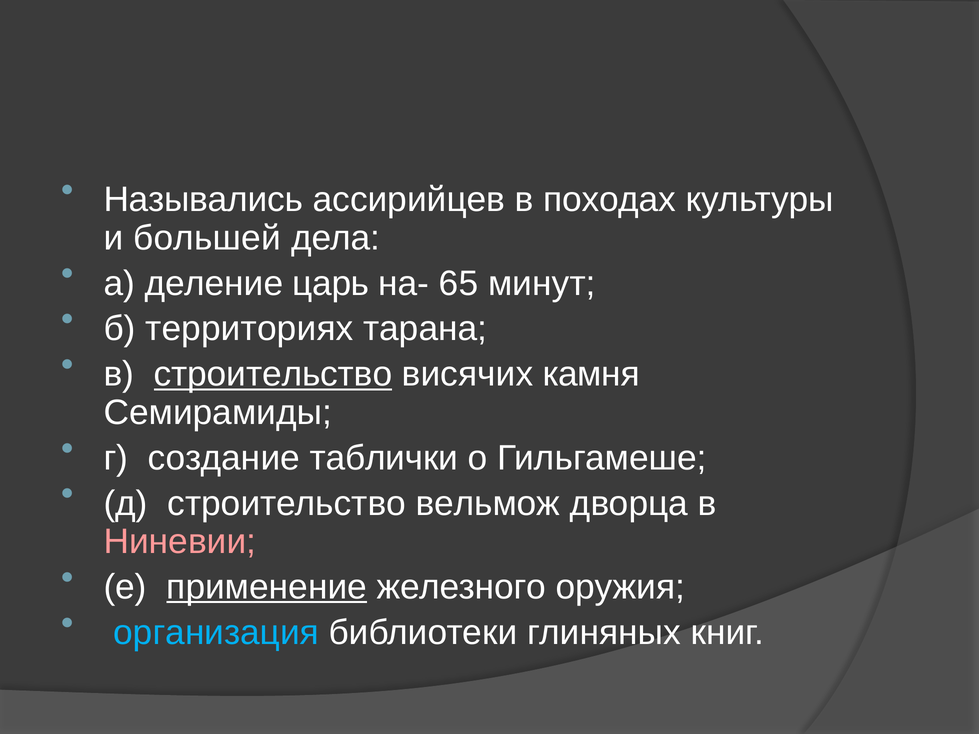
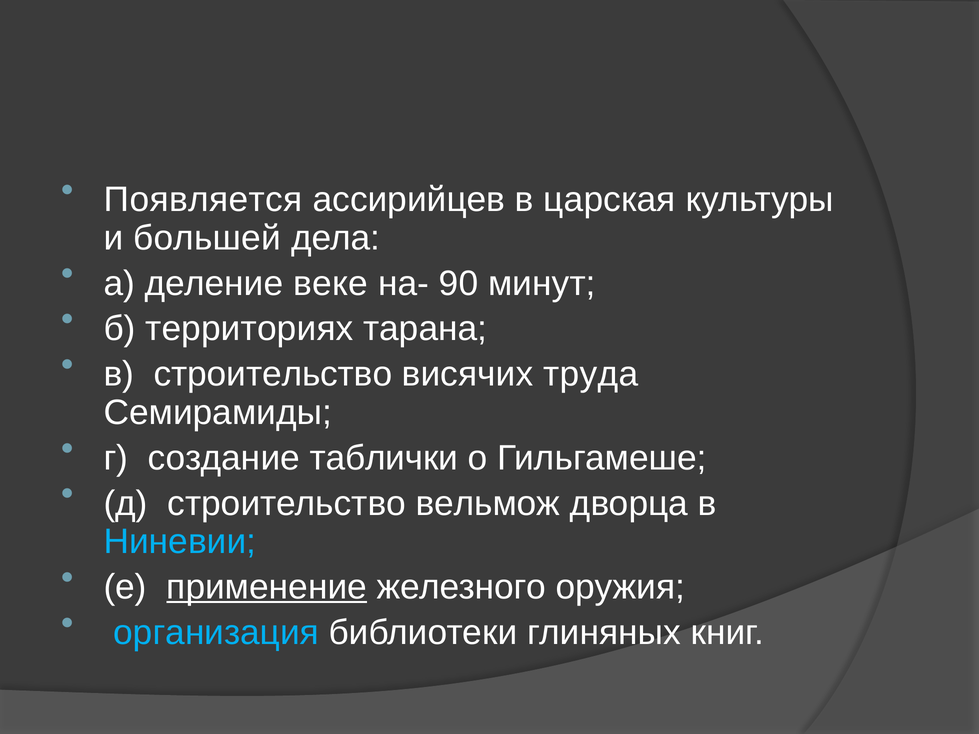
Назывались: Назывались -> Появляется
походах: походах -> царская
царь: царь -> веке
65: 65 -> 90
строительство at (273, 374) underline: present -> none
камня: камня -> труда
Ниневии colour: pink -> light blue
